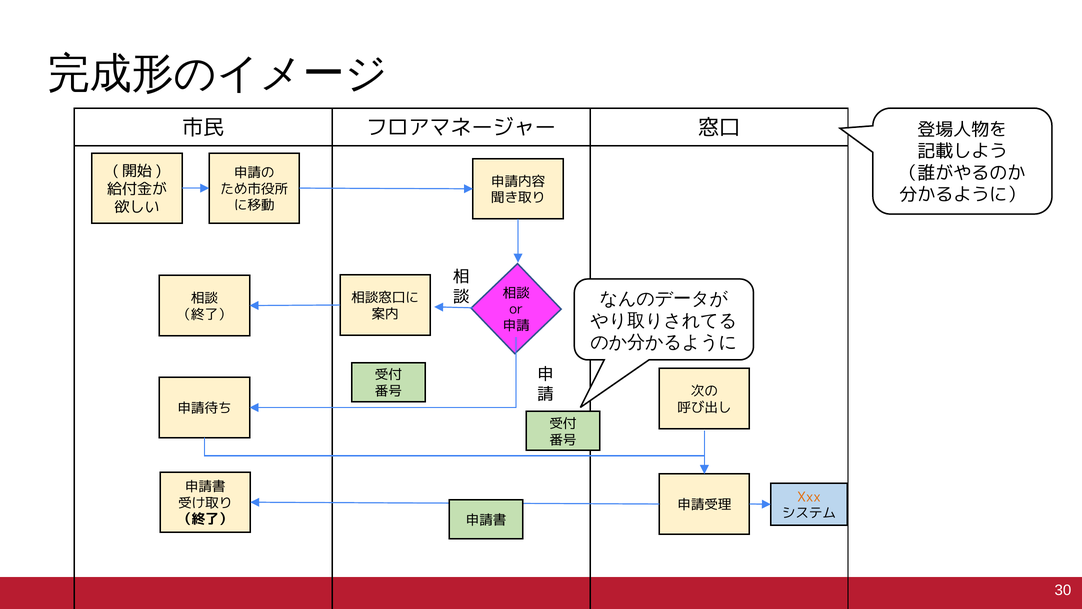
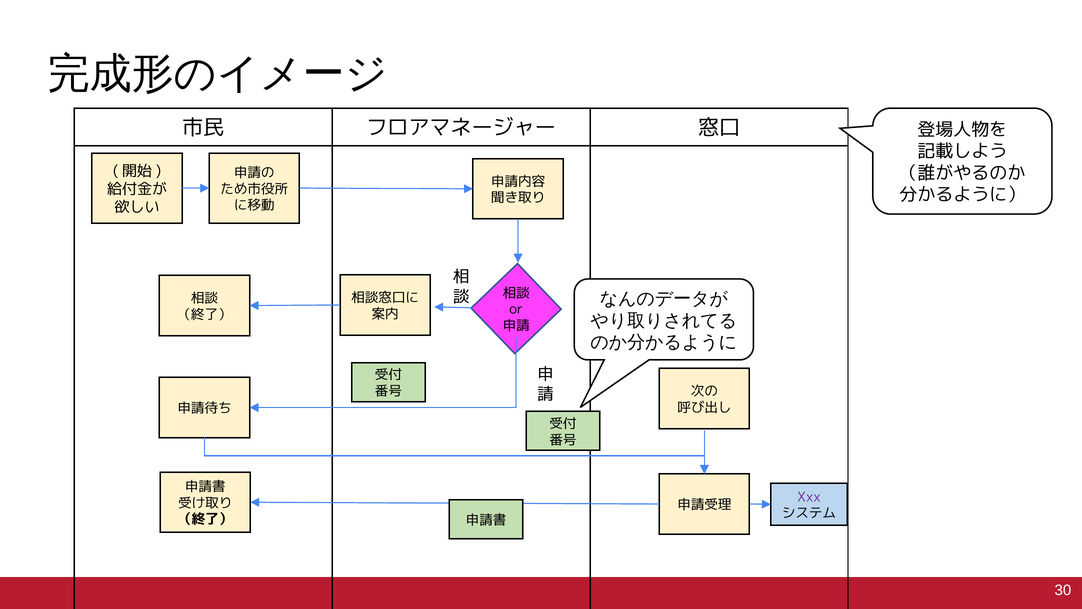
Xxx colour: orange -> purple
